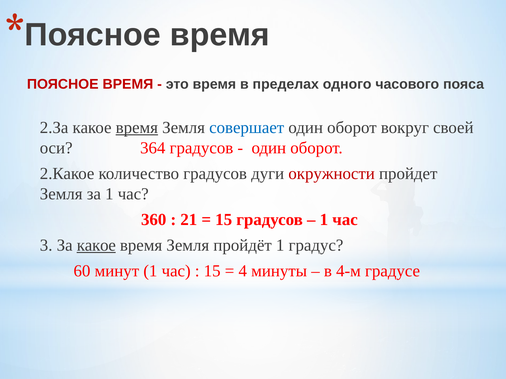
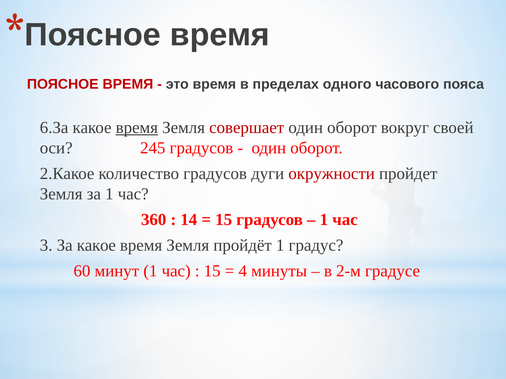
2.За: 2.За -> 6.За
совершает colour: blue -> red
364: 364 -> 245
21: 21 -> 14
какое at (96, 246) underline: present -> none
4-м: 4-м -> 2-м
